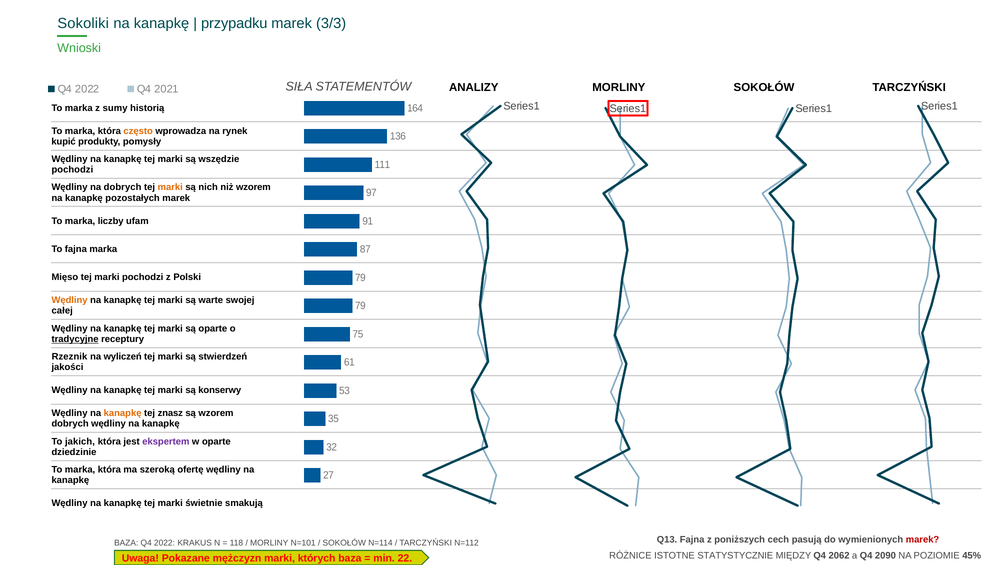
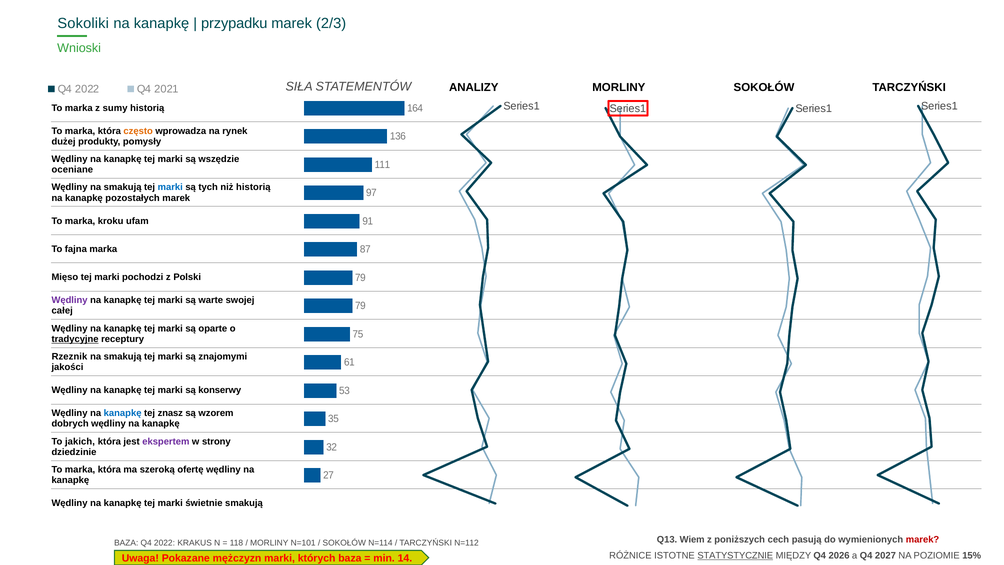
3/3: 3/3 -> 2/3
kupić: kupić -> dużej
pochodzi at (72, 170): pochodzi -> oceniane
Wędliny na dobrych: dobrych -> smakują
marki at (170, 187) colour: orange -> blue
nich: nich -> tych
niż wzorem: wzorem -> historią
liczby: liczby -> kroku
Wędliny at (70, 300) colour: orange -> purple
wyliczeń at (123, 357): wyliczeń -> smakują
stwierdzeń: stwierdzeń -> znajomymi
kanapkę at (123, 413) colour: orange -> blue
w oparte: oparte -> strony
Q13 Fajna: Fajna -> Wiem
STATYSTYCZNIE underline: none -> present
2062: 2062 -> 2026
2090: 2090 -> 2027
45%: 45% -> 15%
22: 22 -> 14
